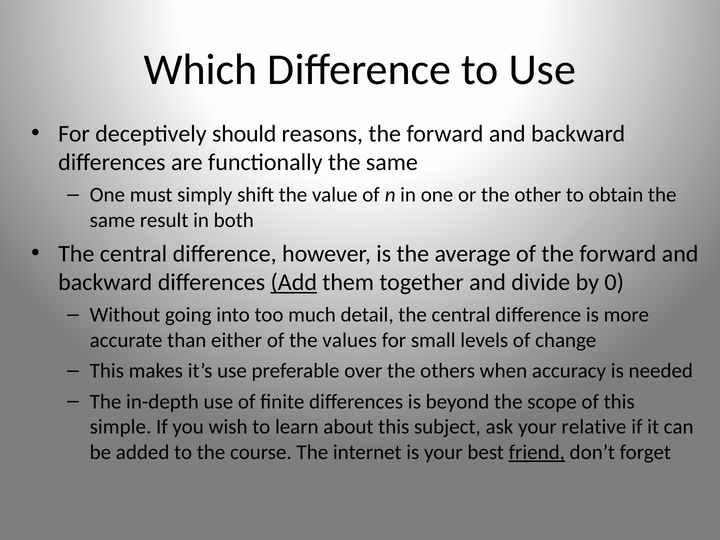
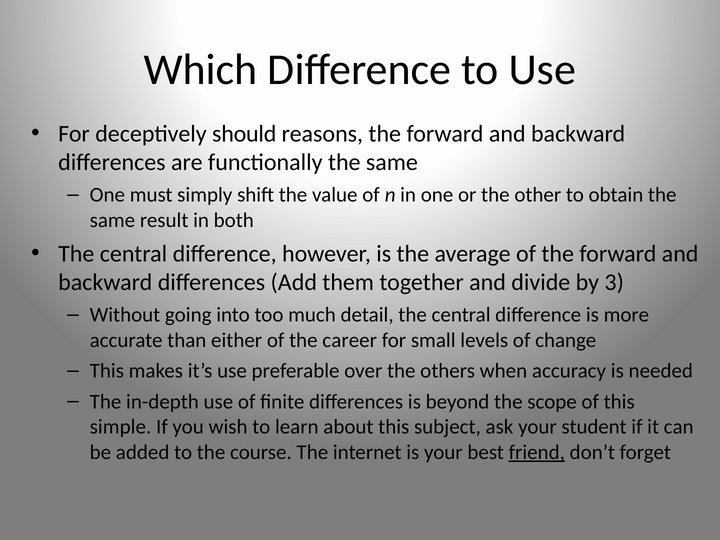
Add underline: present -> none
0: 0 -> 3
values: values -> career
relative: relative -> student
